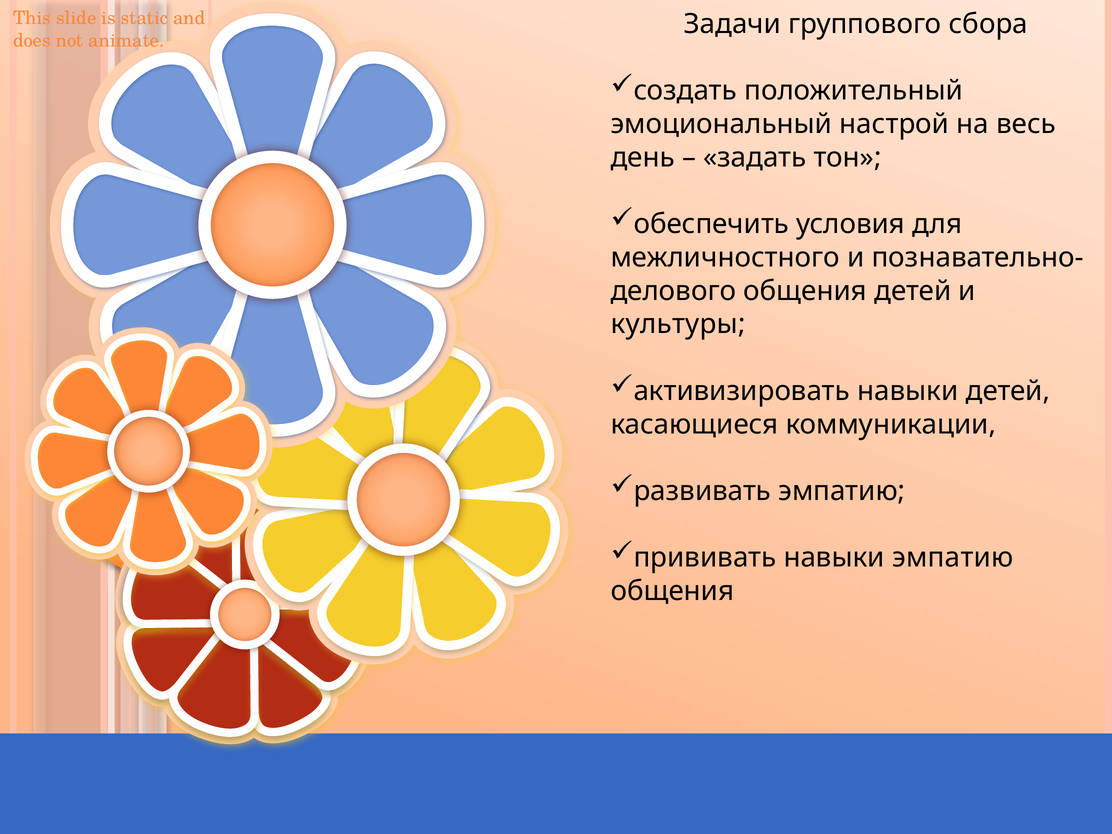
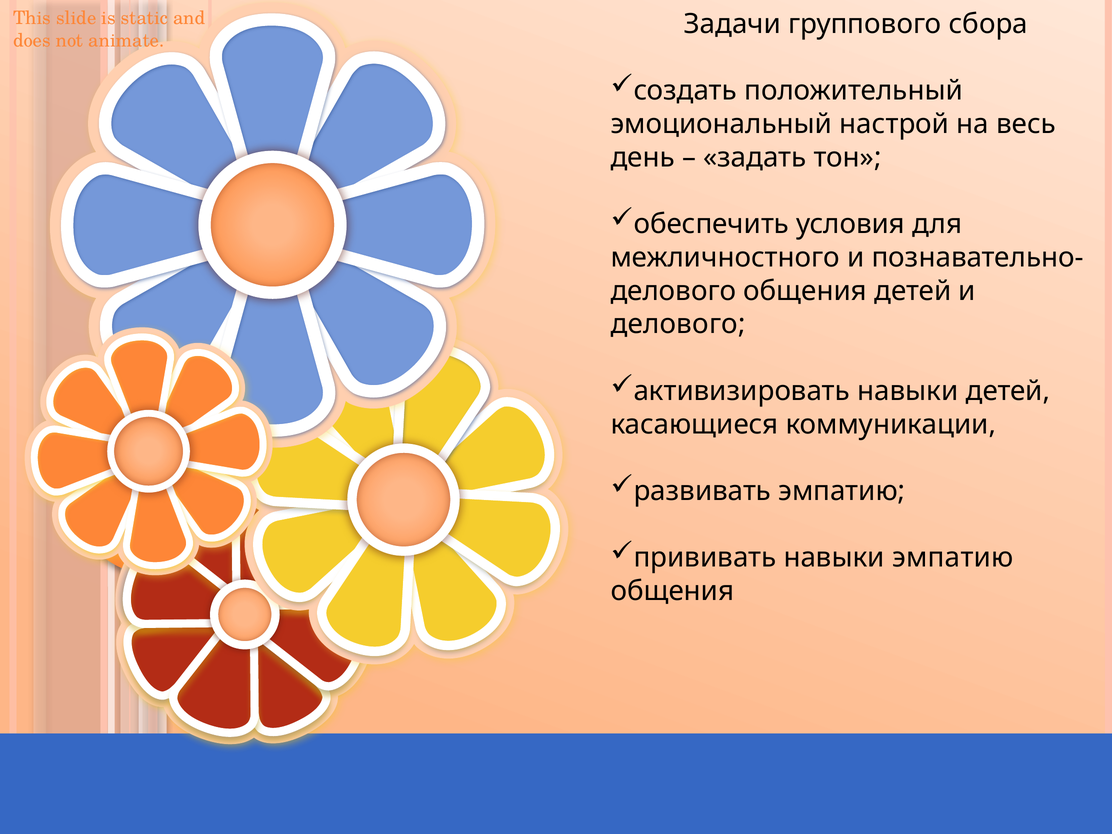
культуры at (678, 324): культуры -> делового
